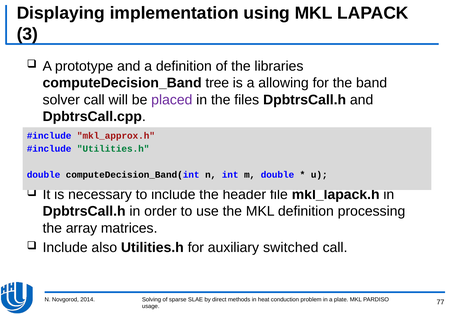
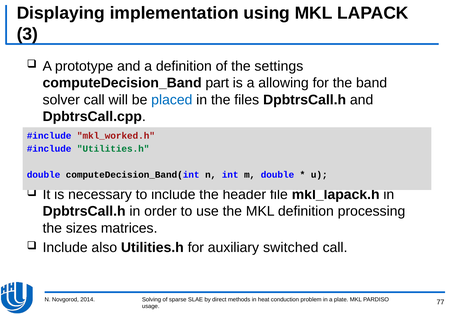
libraries: libraries -> settings
tree: tree -> part
placed colour: purple -> blue
mkl_approx.h: mkl_approx.h -> mkl_worked.h
array: array -> sizes
